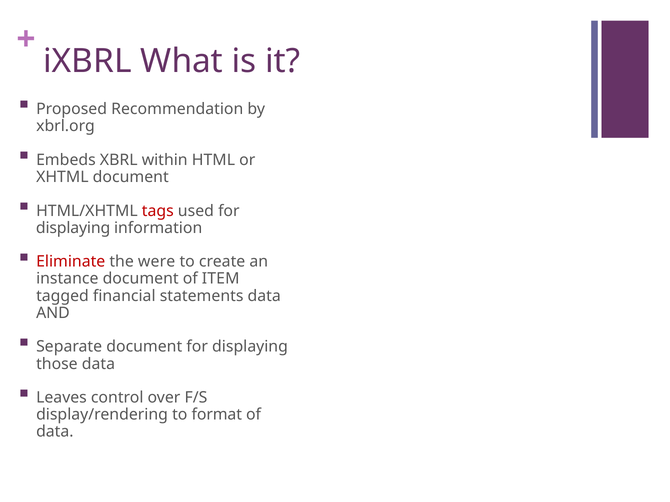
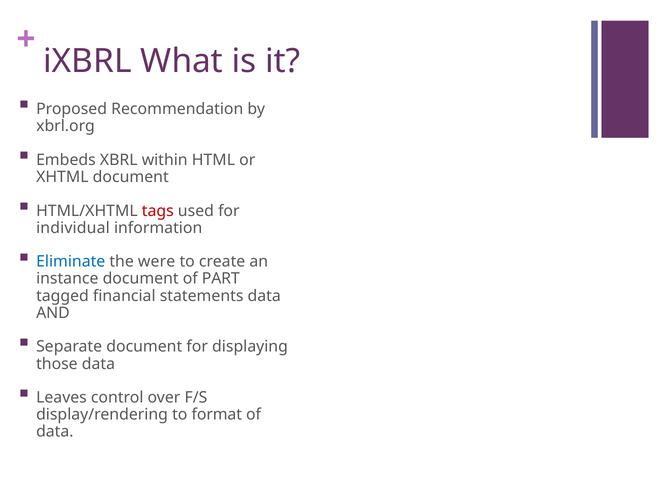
displaying at (73, 228): displaying -> individual
Eliminate colour: red -> blue
ITEM: ITEM -> PART
